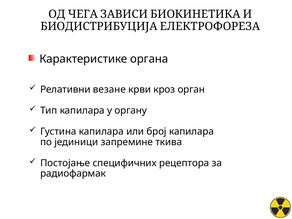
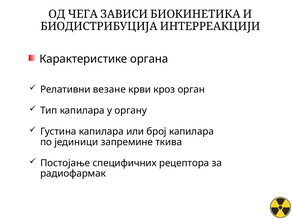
ЕЛЕКТРОФОРЕЗА: ЕЛЕКТРОФОРЕЗА -> ИНТЕРРЕАКЦИЈИ
